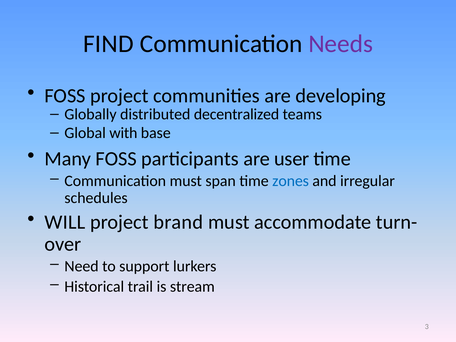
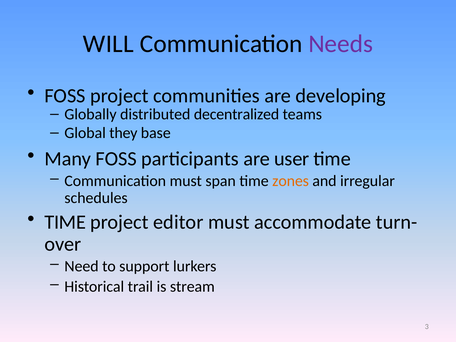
FIND: FIND -> WILL
with: with -> they
zones colour: blue -> orange
WILL at (65, 222): WILL -> TIME
brand: brand -> editor
